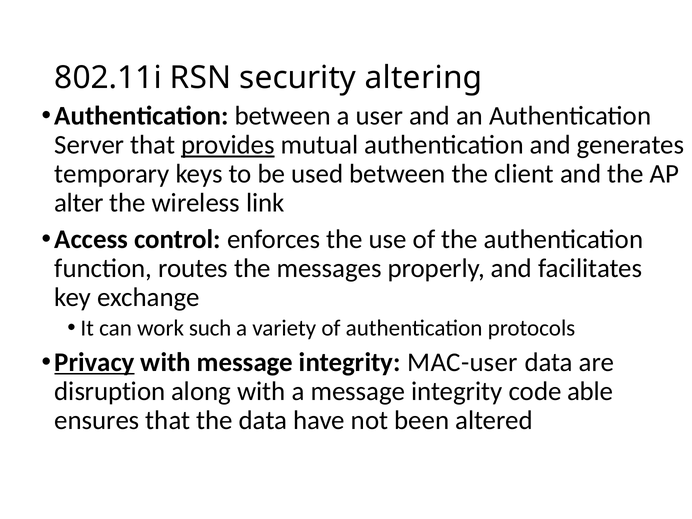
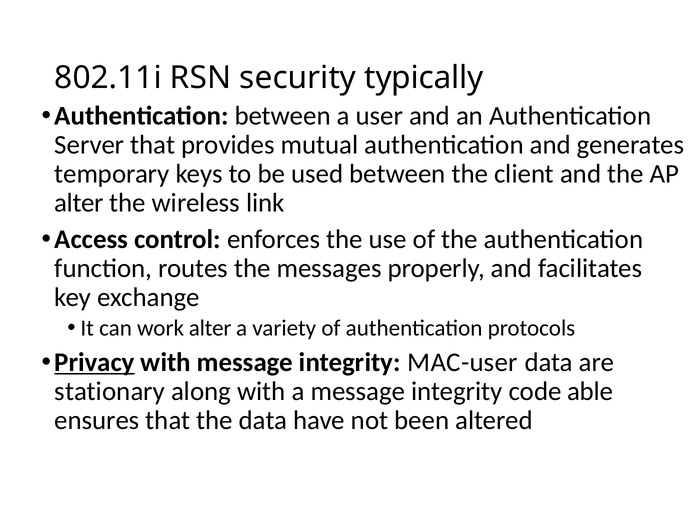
altering: altering -> typically
provides underline: present -> none
work such: such -> alter
disruption: disruption -> stationary
